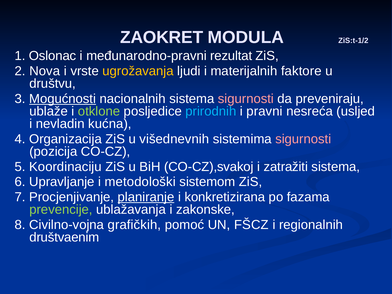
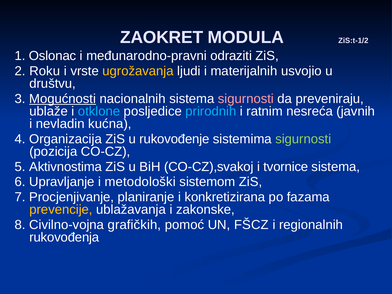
rezultat: rezultat -> odraziti
Nova: Nova -> Roku
faktore: faktore -> usvojio
otklone colour: light green -> light blue
pravni: pravni -> ratnim
usljed: usljed -> javnih
višednevnih: višednevnih -> rukovođenje
sigurnosti at (303, 139) colour: pink -> light green
Koordinaciju: Koordinaciju -> Aktivnostima
zatražiti: zatražiti -> tvornice
planiranje underline: present -> none
prevencije colour: light green -> yellow
društvaenim: društvaenim -> rukovođenja
